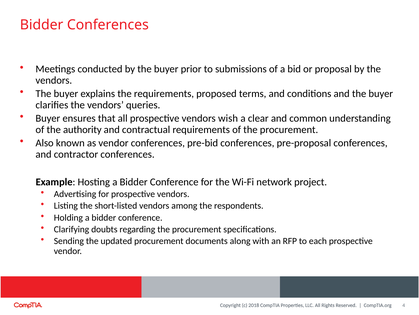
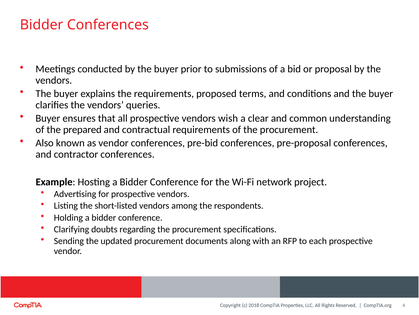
authority: authority -> prepared
